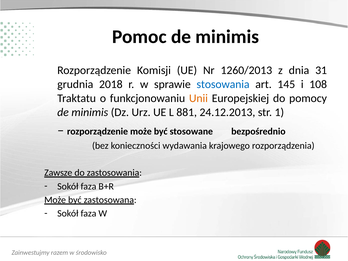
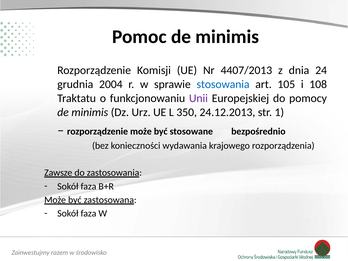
1260/2013: 1260/2013 -> 4407/2013
31: 31 -> 24
2018: 2018 -> 2004
145: 145 -> 105
Unii colour: orange -> purple
881: 881 -> 350
